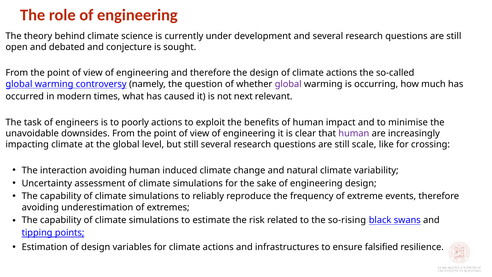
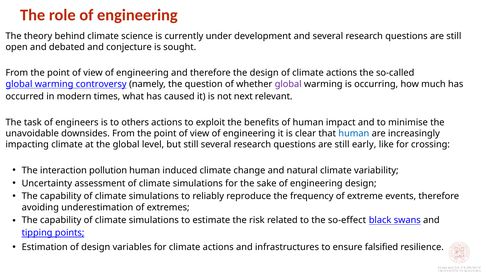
poorly: poorly -> others
human at (354, 133) colour: purple -> blue
scale: scale -> early
interaction avoiding: avoiding -> pollution
so-rising: so-rising -> so-effect
